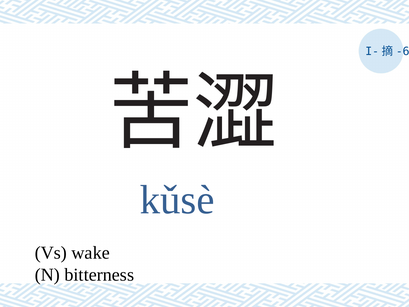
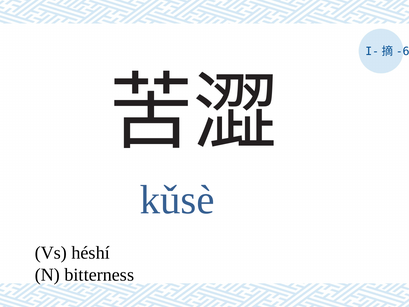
wake: wake -> héshí
